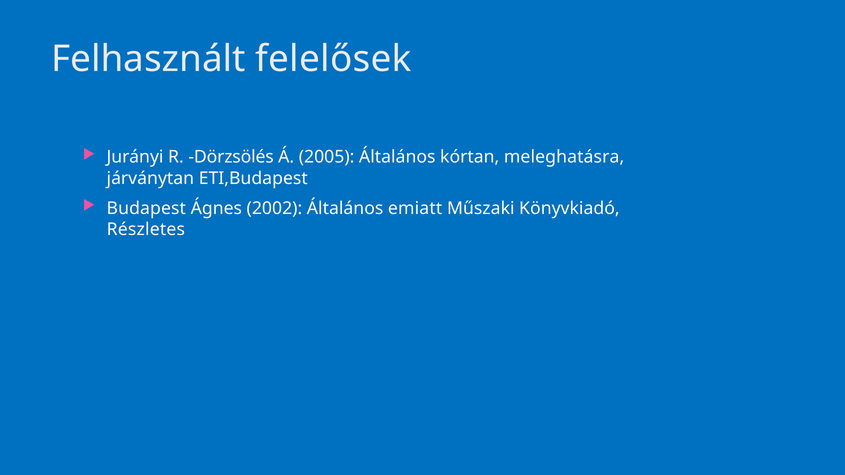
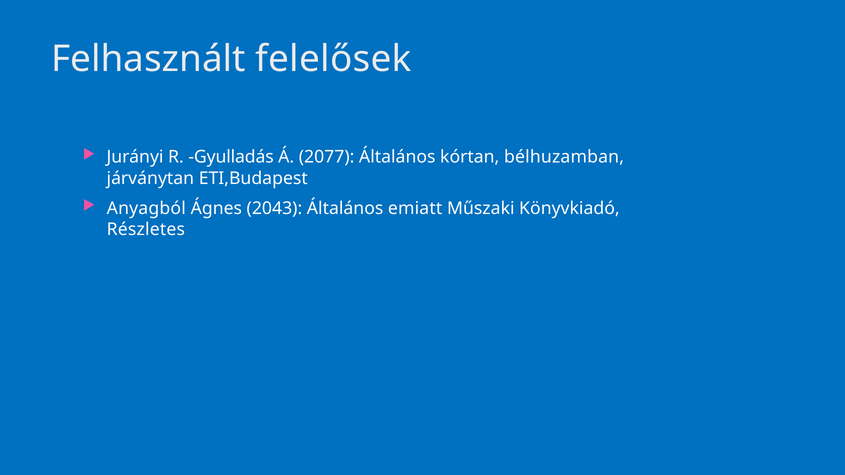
Dörzsölés: Dörzsölés -> Gyulladás
2005: 2005 -> 2077
meleghatásra: meleghatásra -> bélhuzamban
Budapest: Budapest -> Anyagból
2002: 2002 -> 2043
